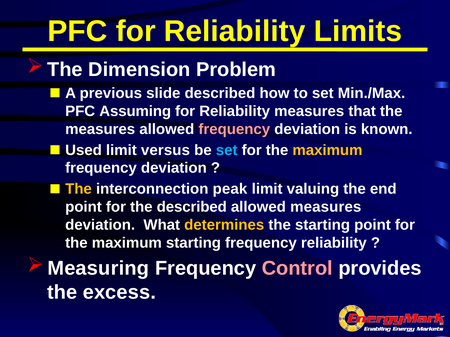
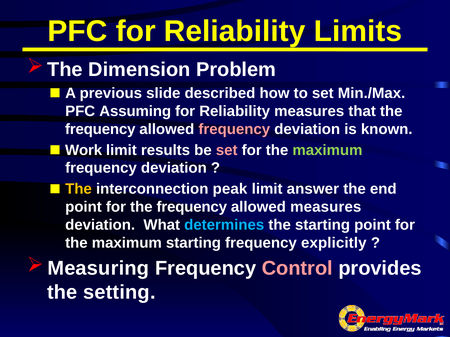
measures at (100, 129): measures -> frequency
Used: Used -> Work
versus: versus -> results
set at (227, 150) colour: light blue -> pink
maximum at (327, 150) colour: yellow -> light green
valuing: valuing -> answer
for the described: described -> frequency
determines colour: yellow -> light blue
frequency reliability: reliability -> explicitly
excess: excess -> setting
